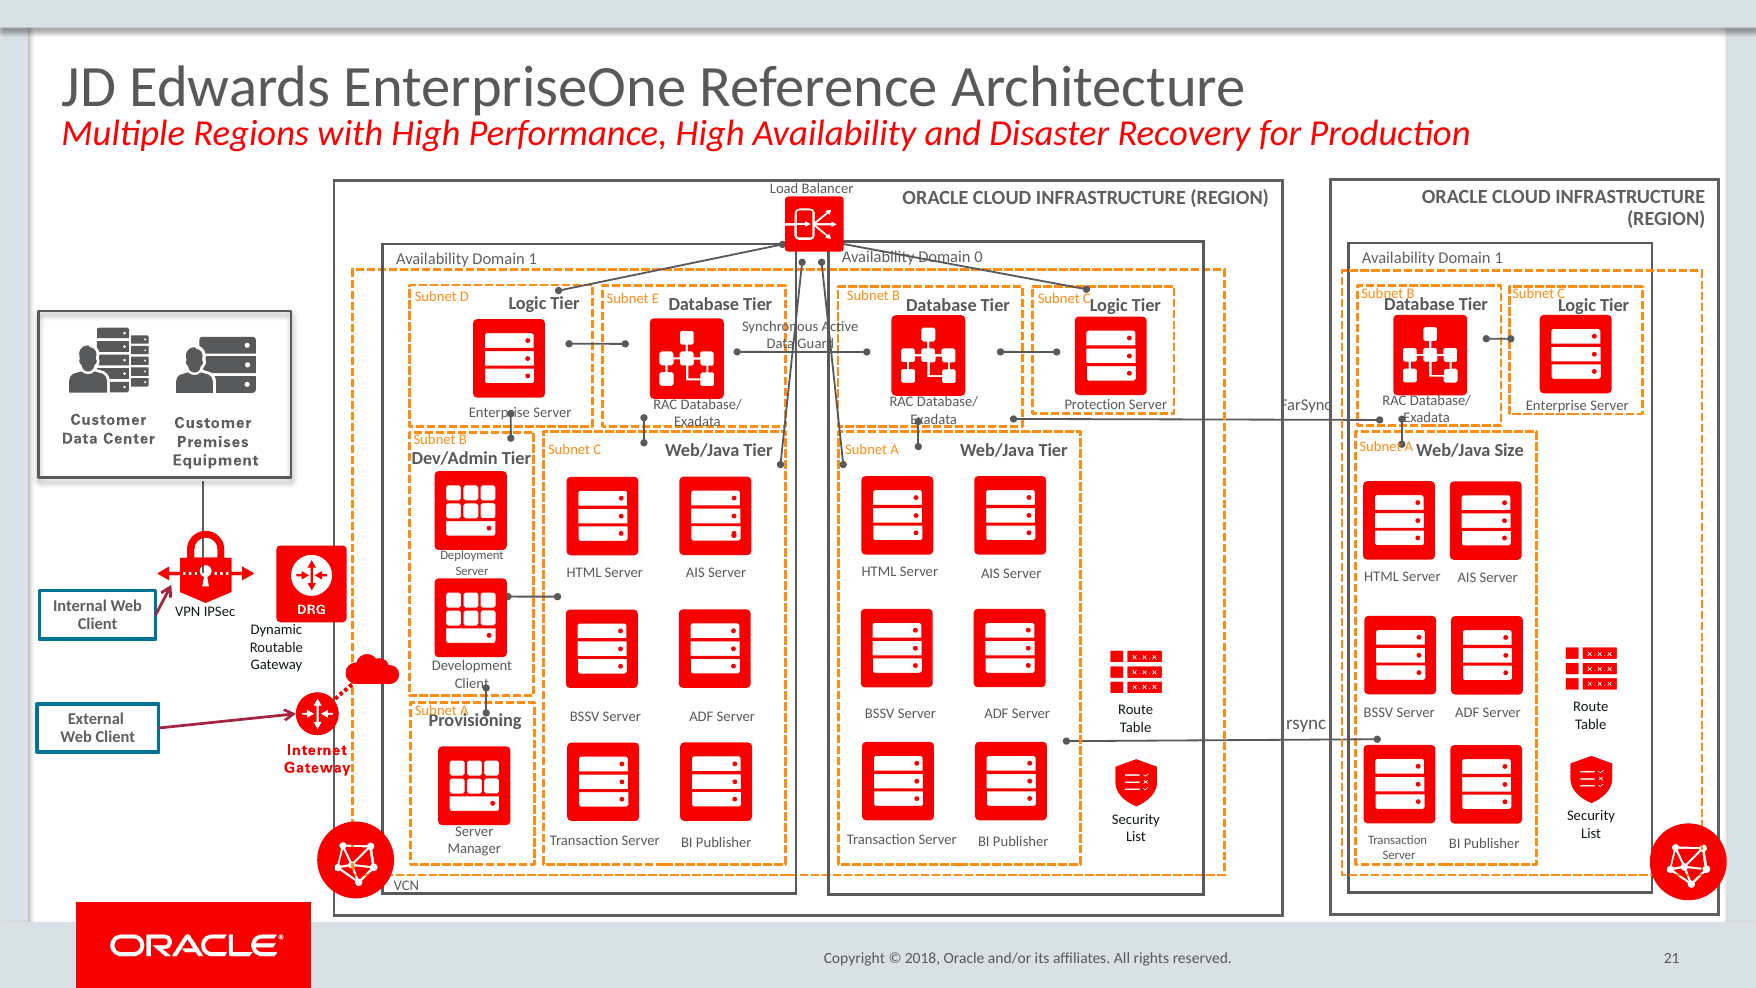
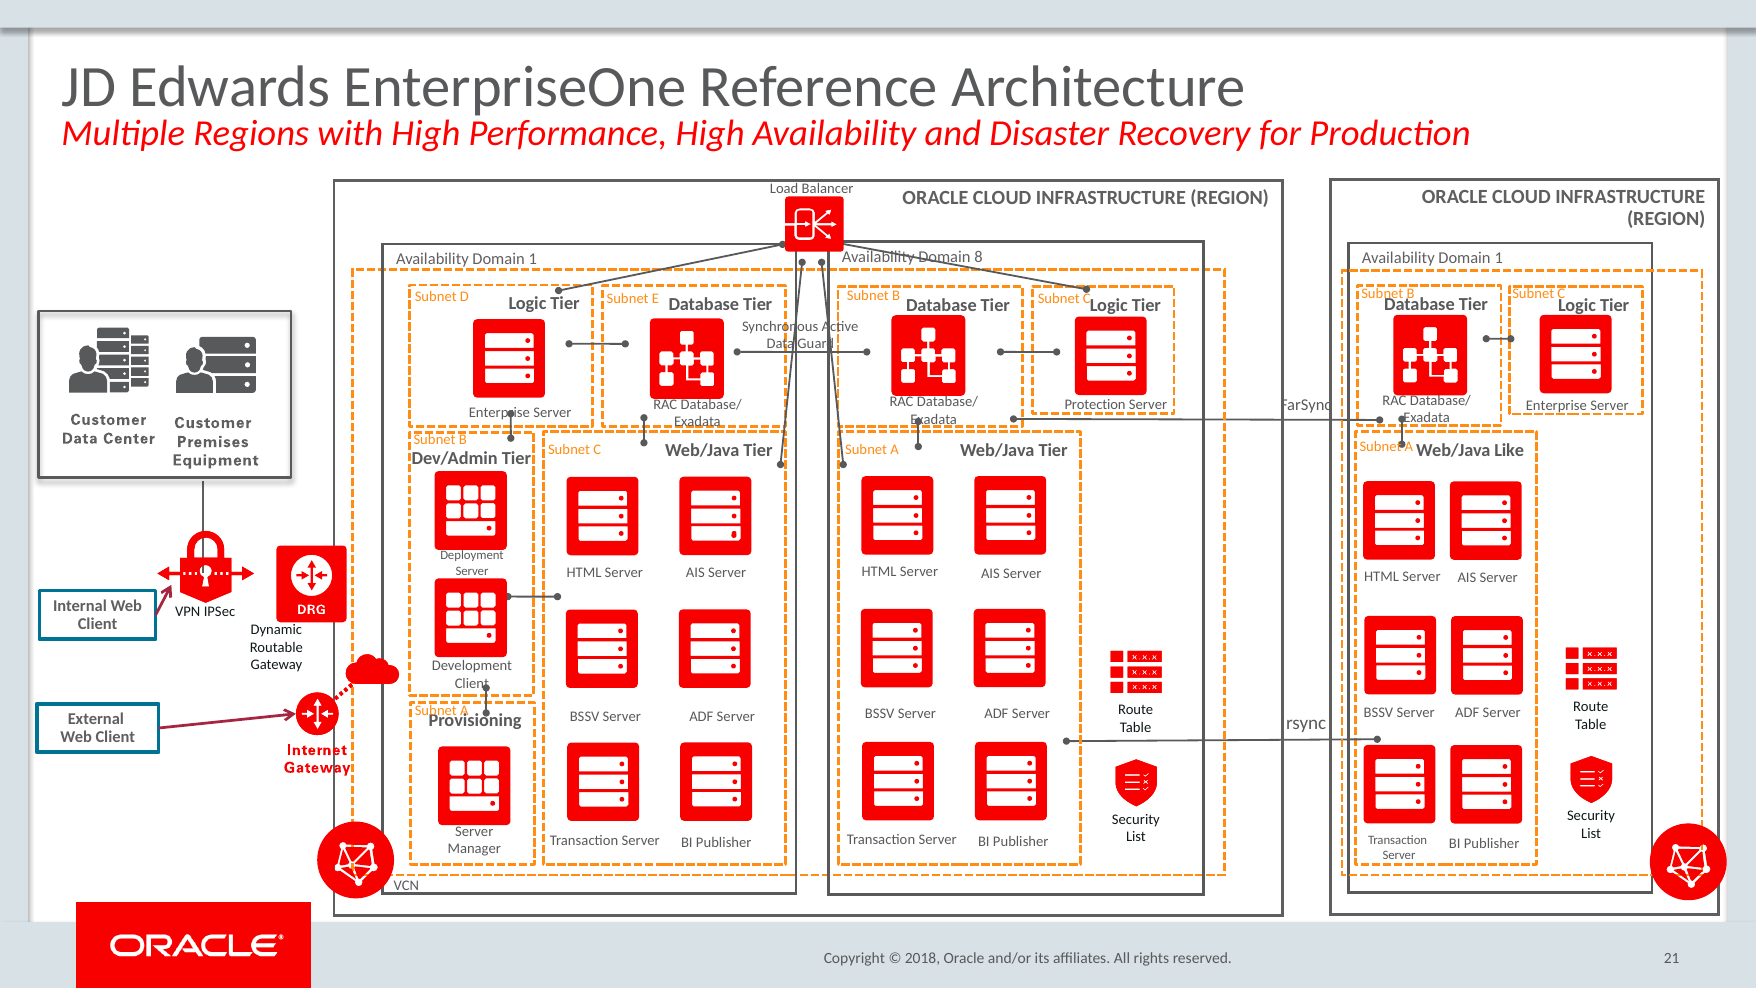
0: 0 -> 8
Size: Size -> Like
